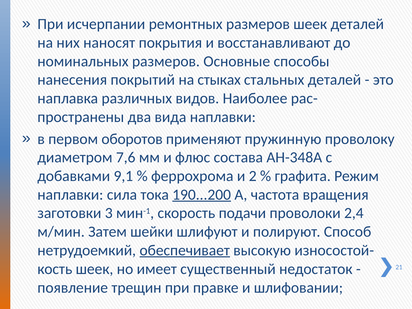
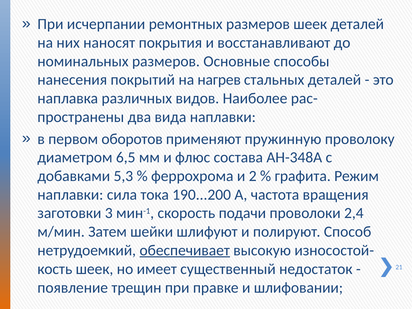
стыках: стыках -> нагрев
7,6: 7,6 -> 6,5
9,1: 9,1 -> 5,3
190...200 underline: present -> none
